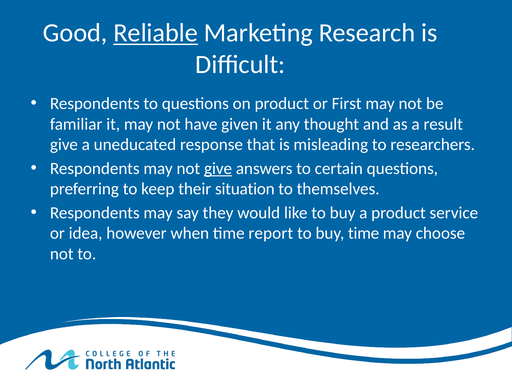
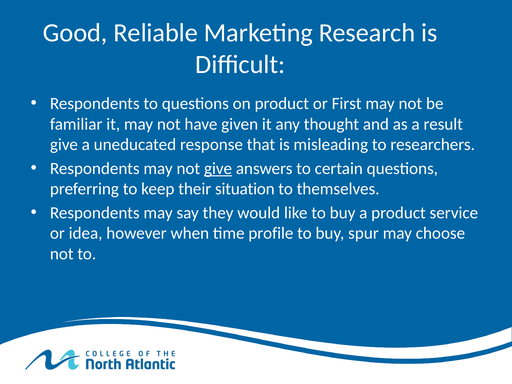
Reliable underline: present -> none
report: report -> profile
buy time: time -> spur
